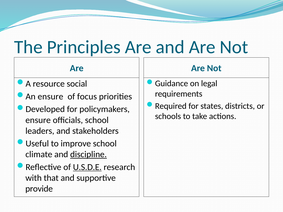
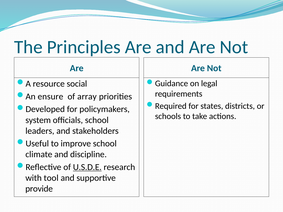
focus: focus -> array
ensure at (38, 120): ensure -> system
discipline underline: present -> none
that: that -> tool
